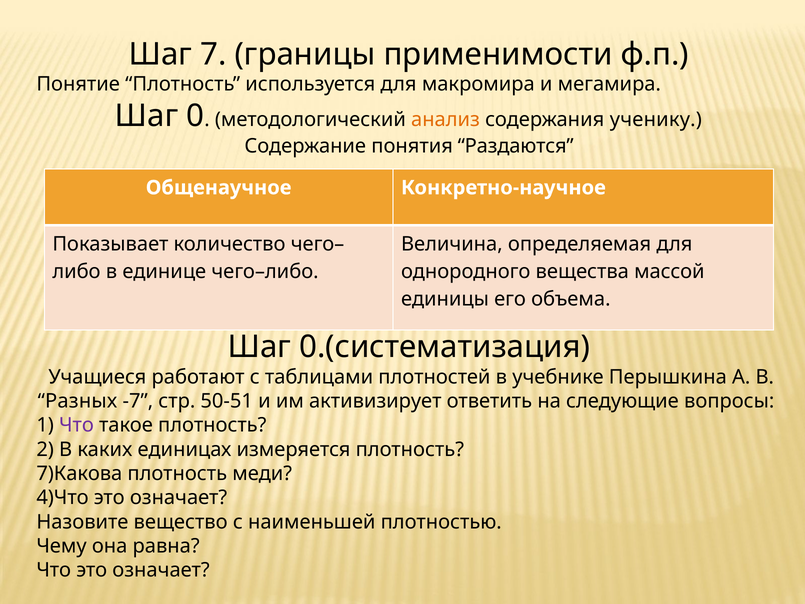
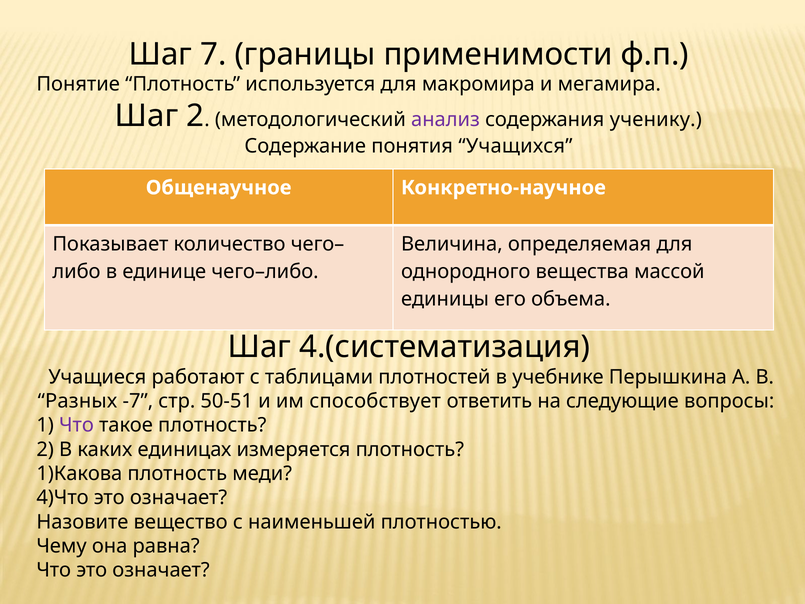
Шаг 0: 0 -> 2
анализ colour: orange -> purple
Раздаются: Раздаются -> Учащихся
0.(систематизация: 0.(систематизация -> 4.(систематизация
активизирует: активизирует -> способствует
7)Какова: 7)Какова -> 1)Какова
